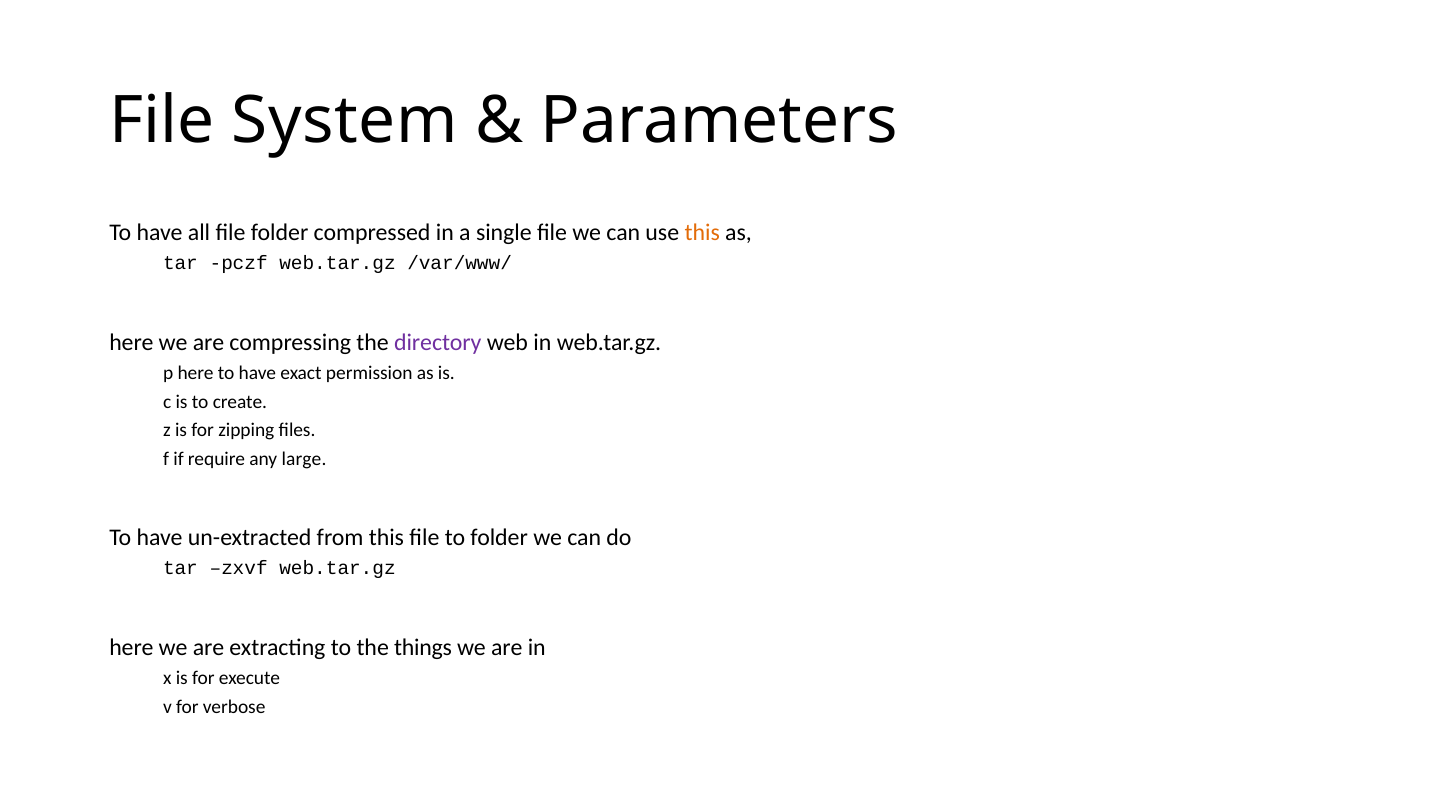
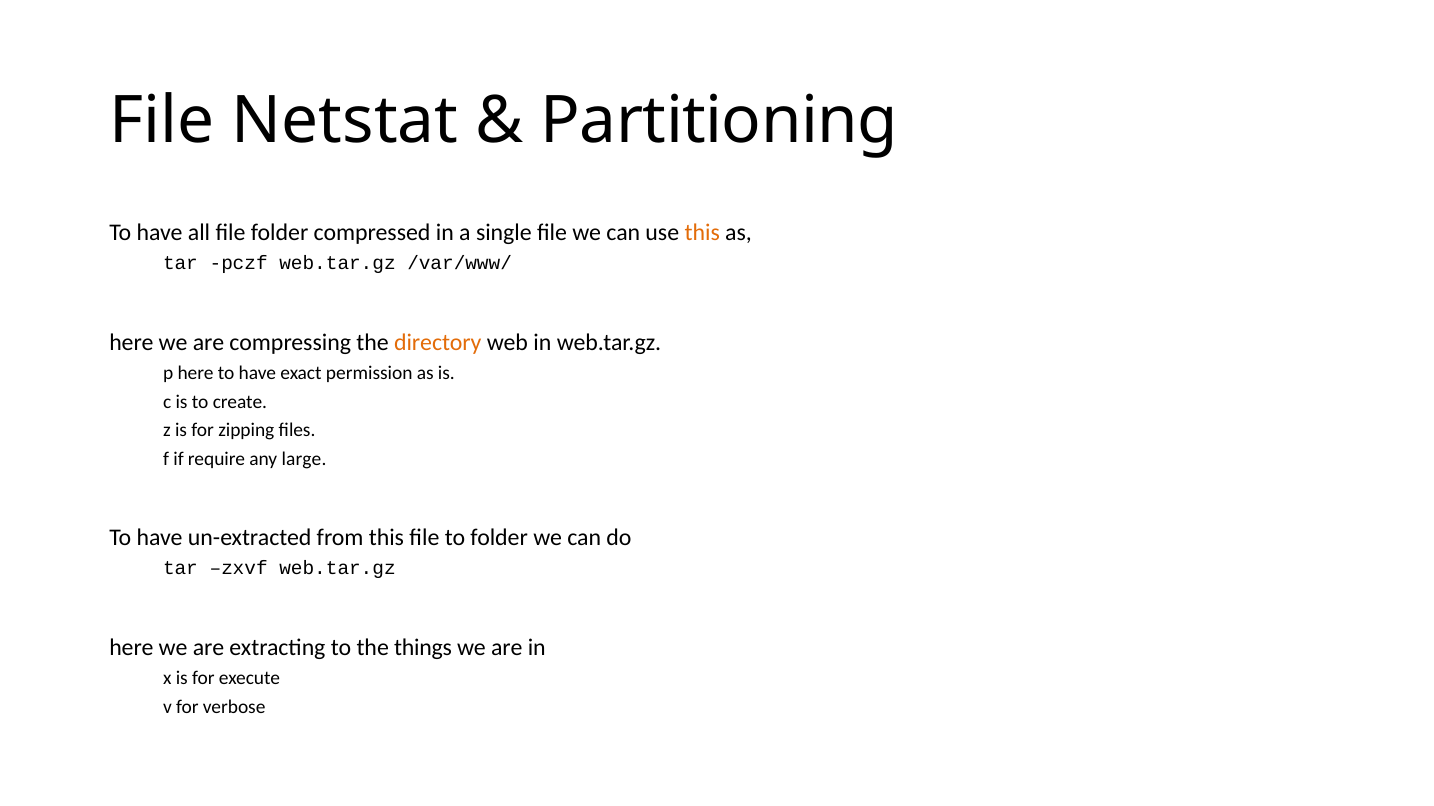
System: System -> Netstat
Parameters: Parameters -> Partitioning
directory colour: purple -> orange
